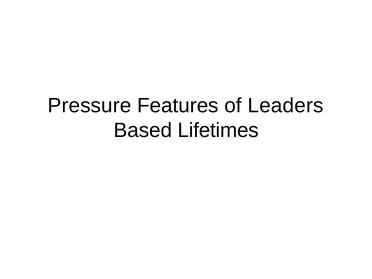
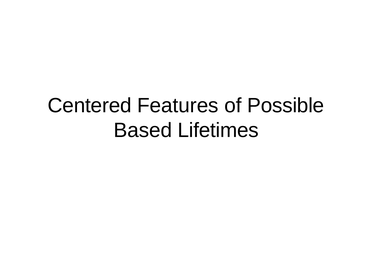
Pressure: Pressure -> Centered
Leaders: Leaders -> Possible
